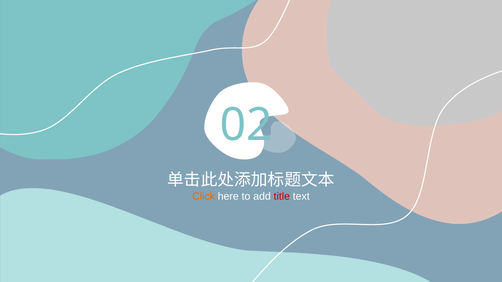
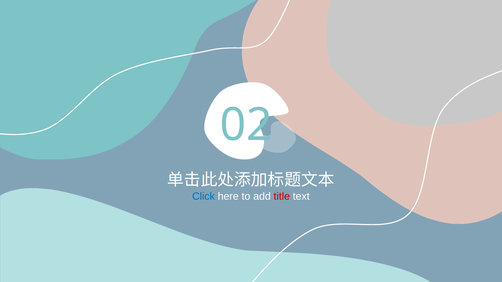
Click colour: orange -> blue
